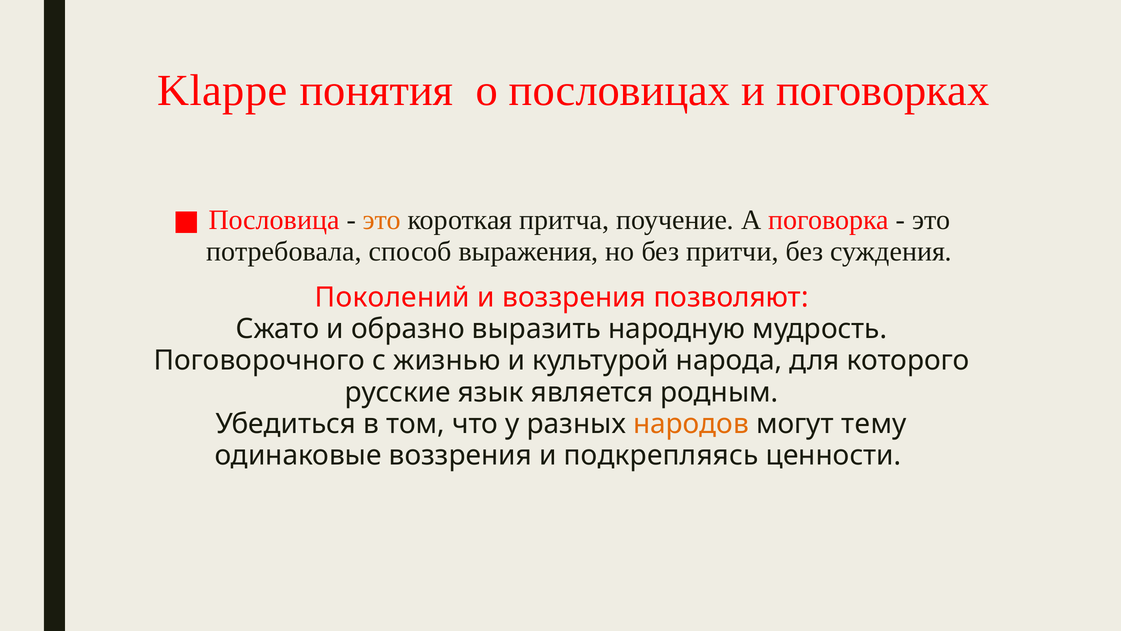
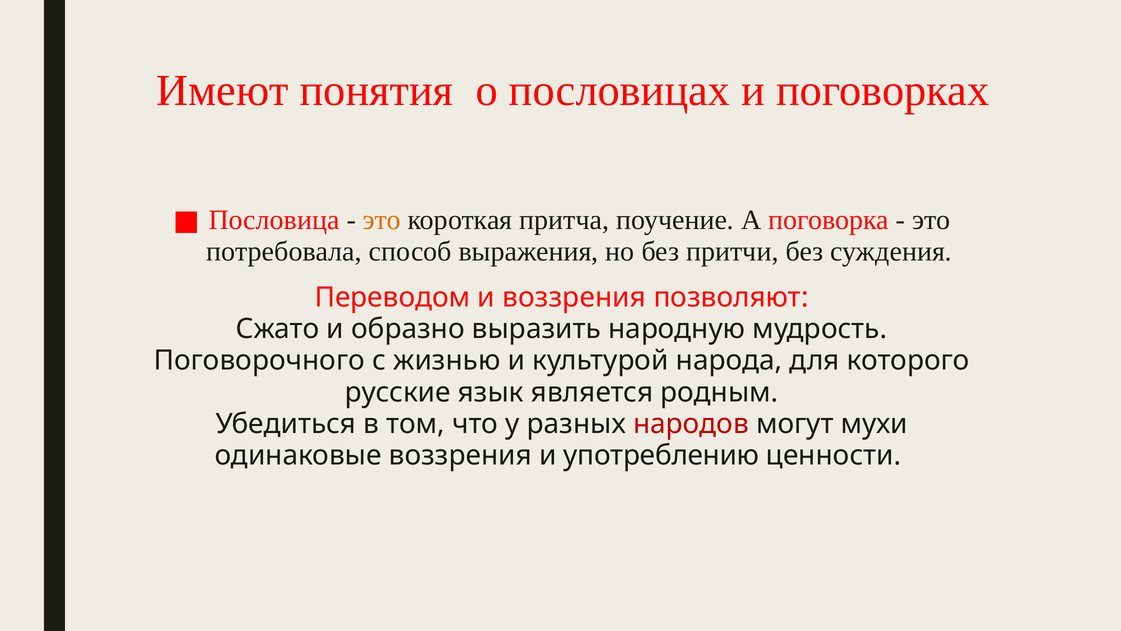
Klappe: Klappe -> Имеют
Поколений: Поколений -> Переводом
народов colour: orange -> red
тему: тему -> мухи
подкрепляясь: подкрепляясь -> употреблению
